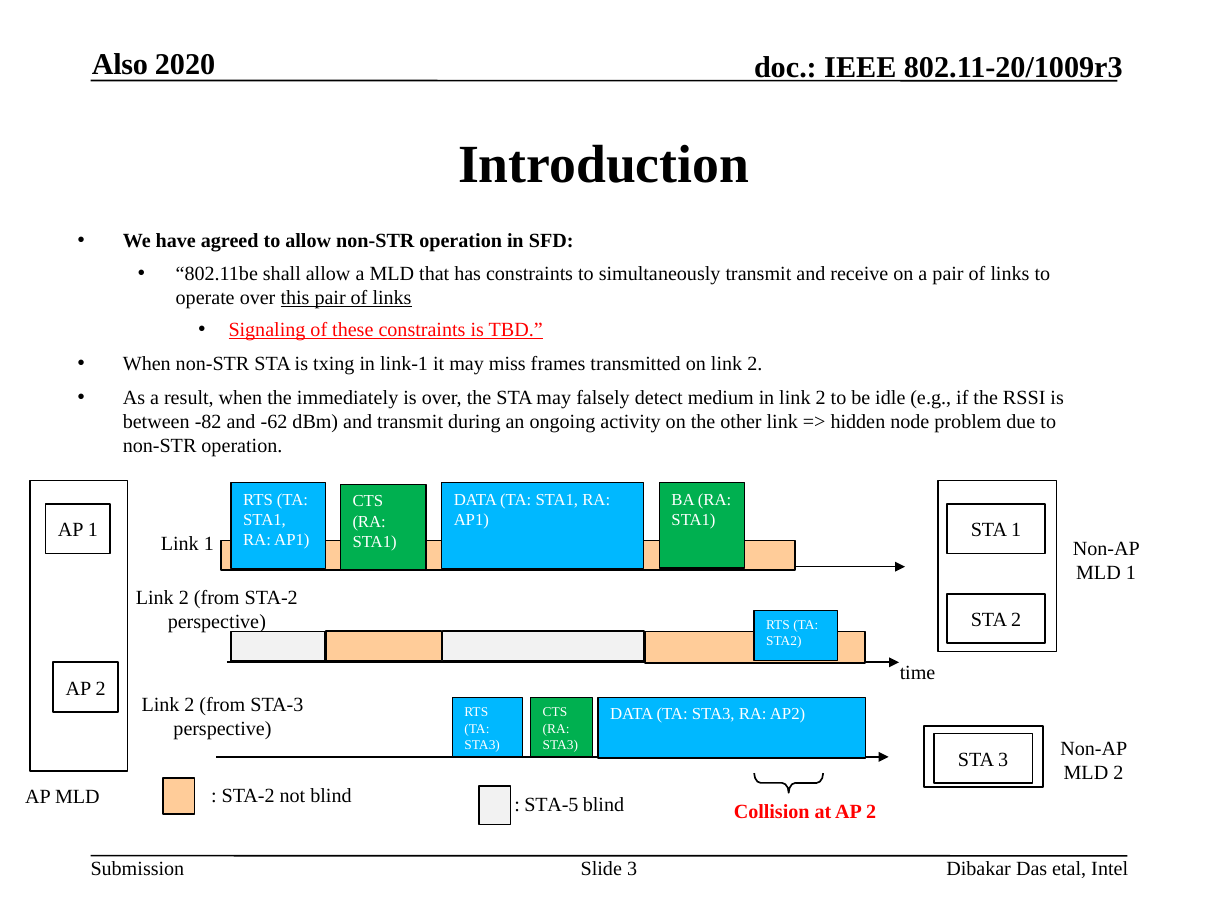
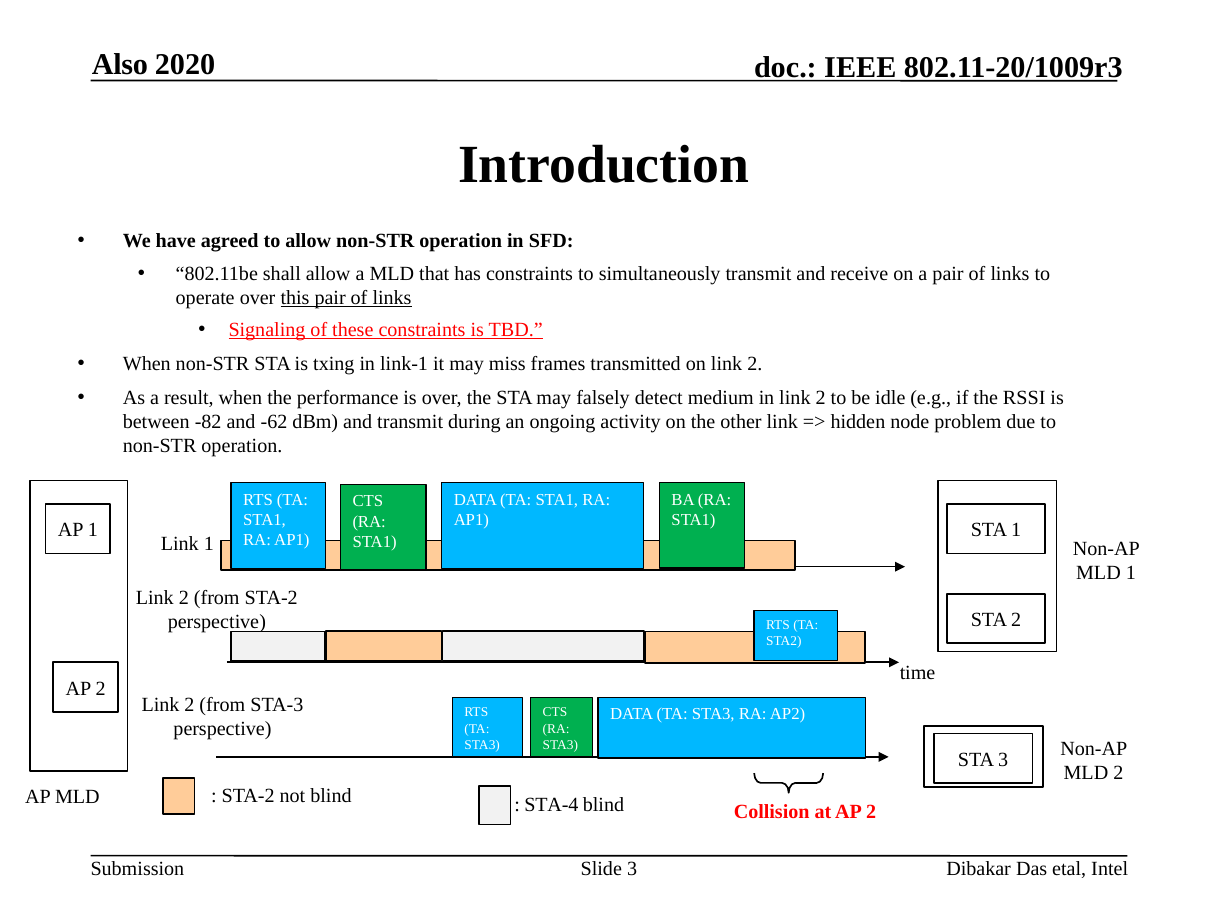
immediately: immediately -> performance
STA-5: STA-5 -> STA-4
